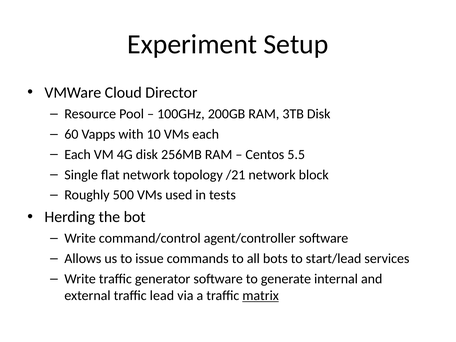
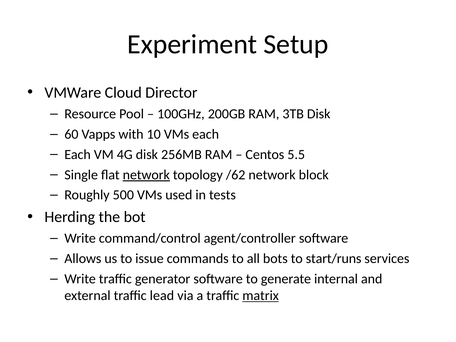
network at (146, 175) underline: none -> present
/21: /21 -> /62
start/lead: start/lead -> start/runs
